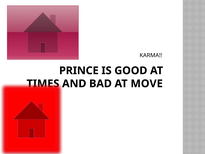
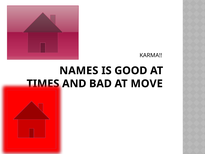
PRINCE: PRINCE -> NAMES
